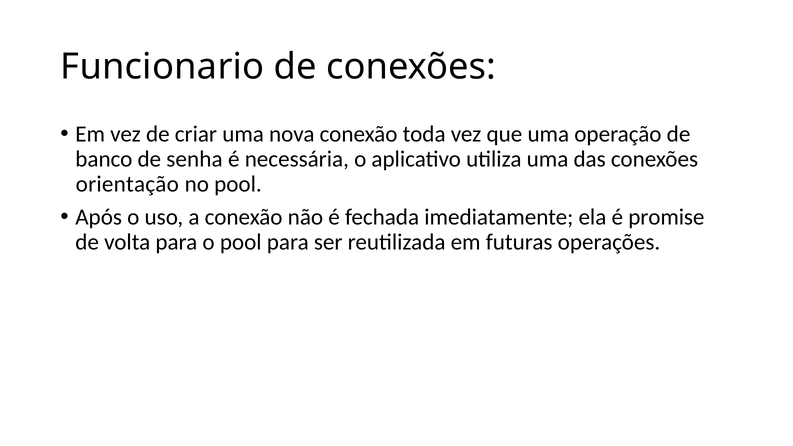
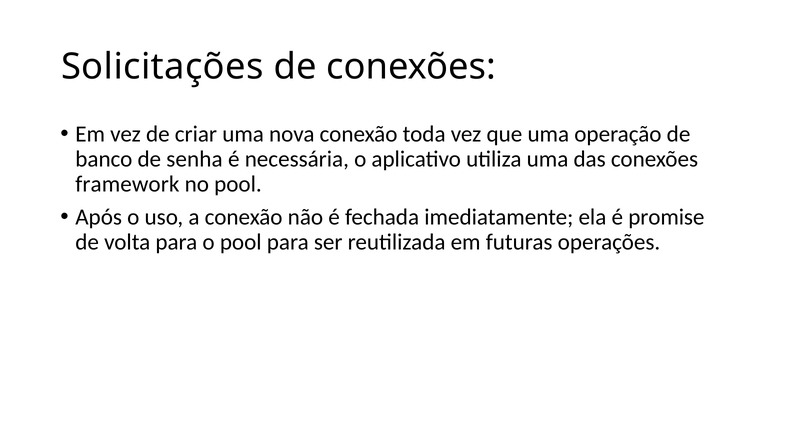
Funcionario: Funcionario -> Solicitações
orientação: orientação -> framework
